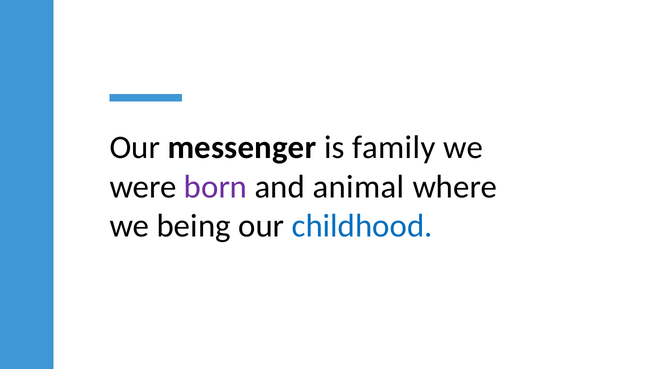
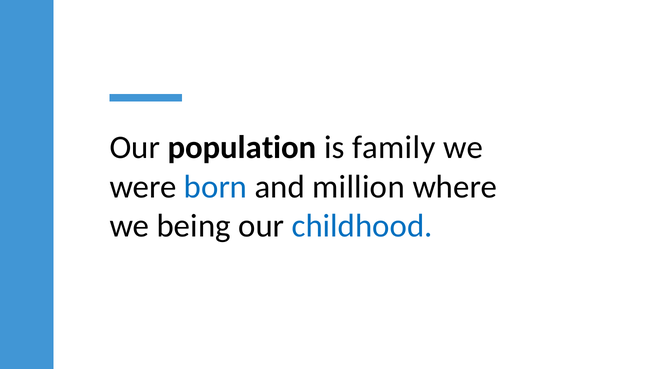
messenger: messenger -> population
born colour: purple -> blue
animal: animal -> million
